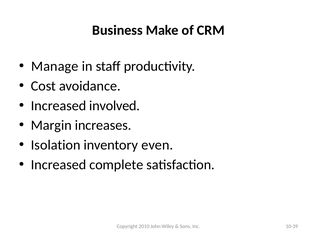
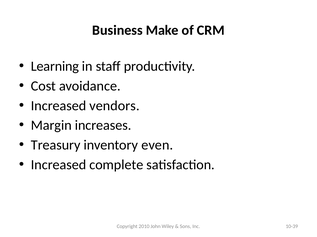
Manage: Manage -> Learning
involved: involved -> vendors
Isolation: Isolation -> Treasury
